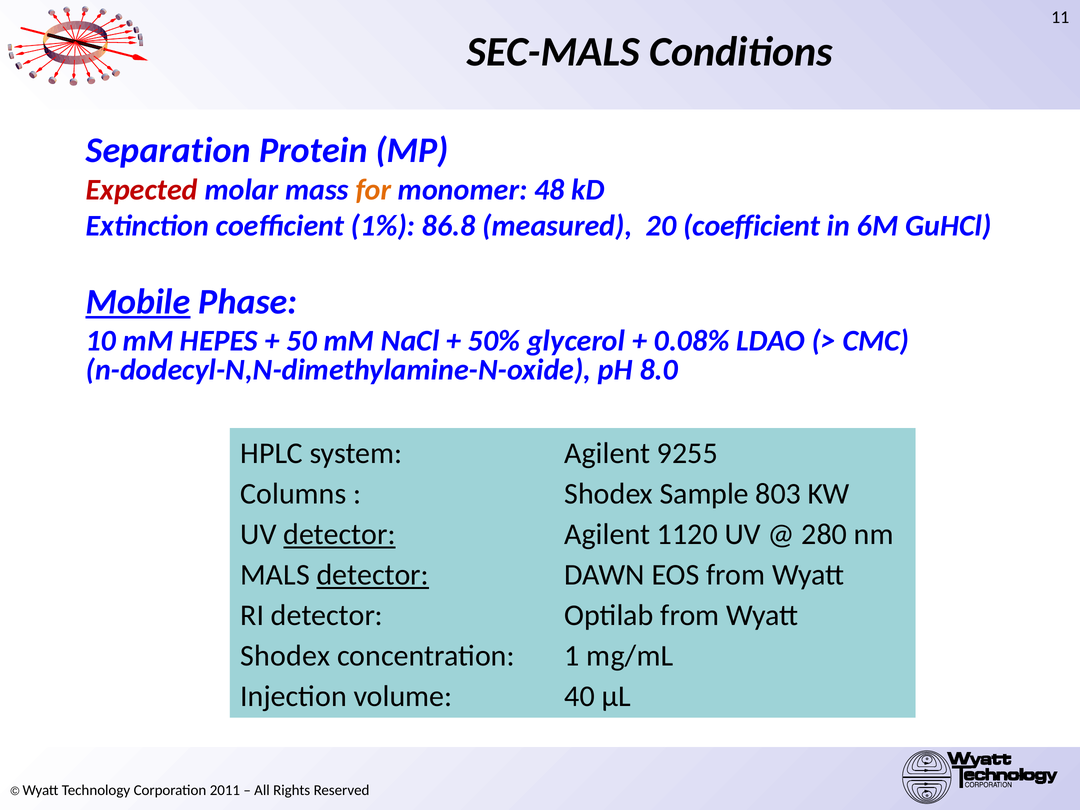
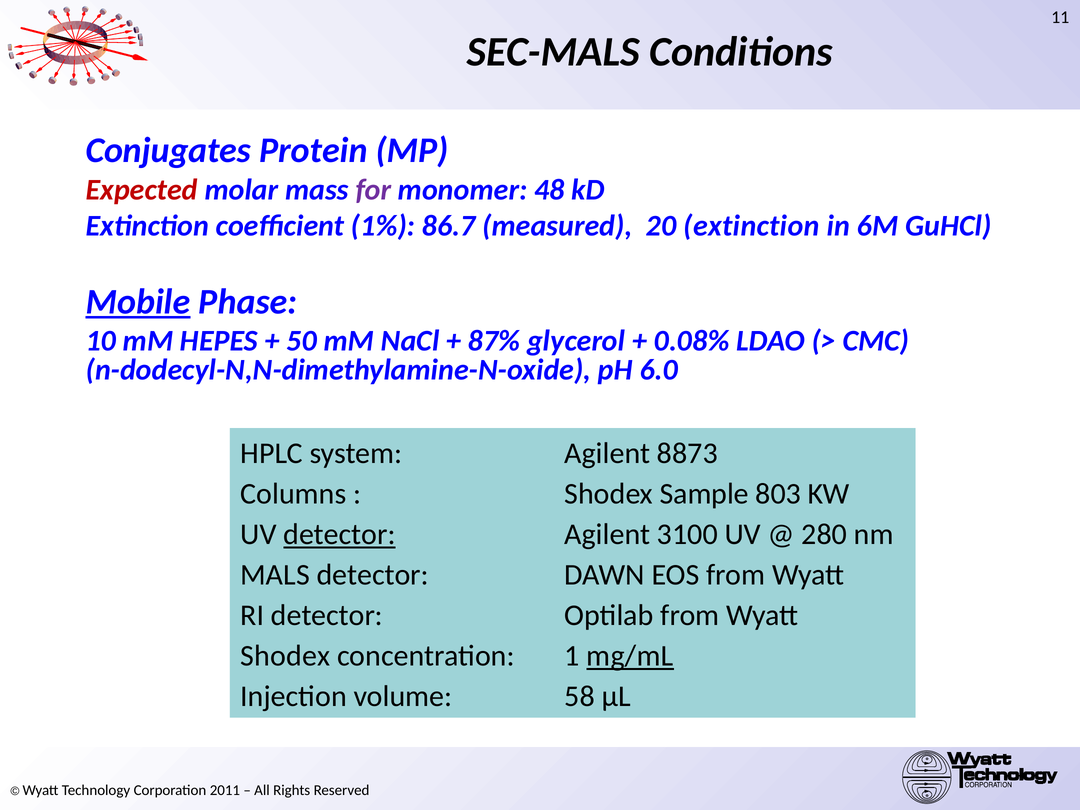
Separation: Separation -> Conjugates
for colour: orange -> purple
86.8: 86.8 -> 86.7
20 coefficient: coefficient -> extinction
50%: 50% -> 87%
8.0: 8.0 -> 6.0
9255: 9255 -> 8873
1120: 1120 -> 3100
detector at (373, 575) underline: present -> none
mg/mL underline: none -> present
40: 40 -> 58
